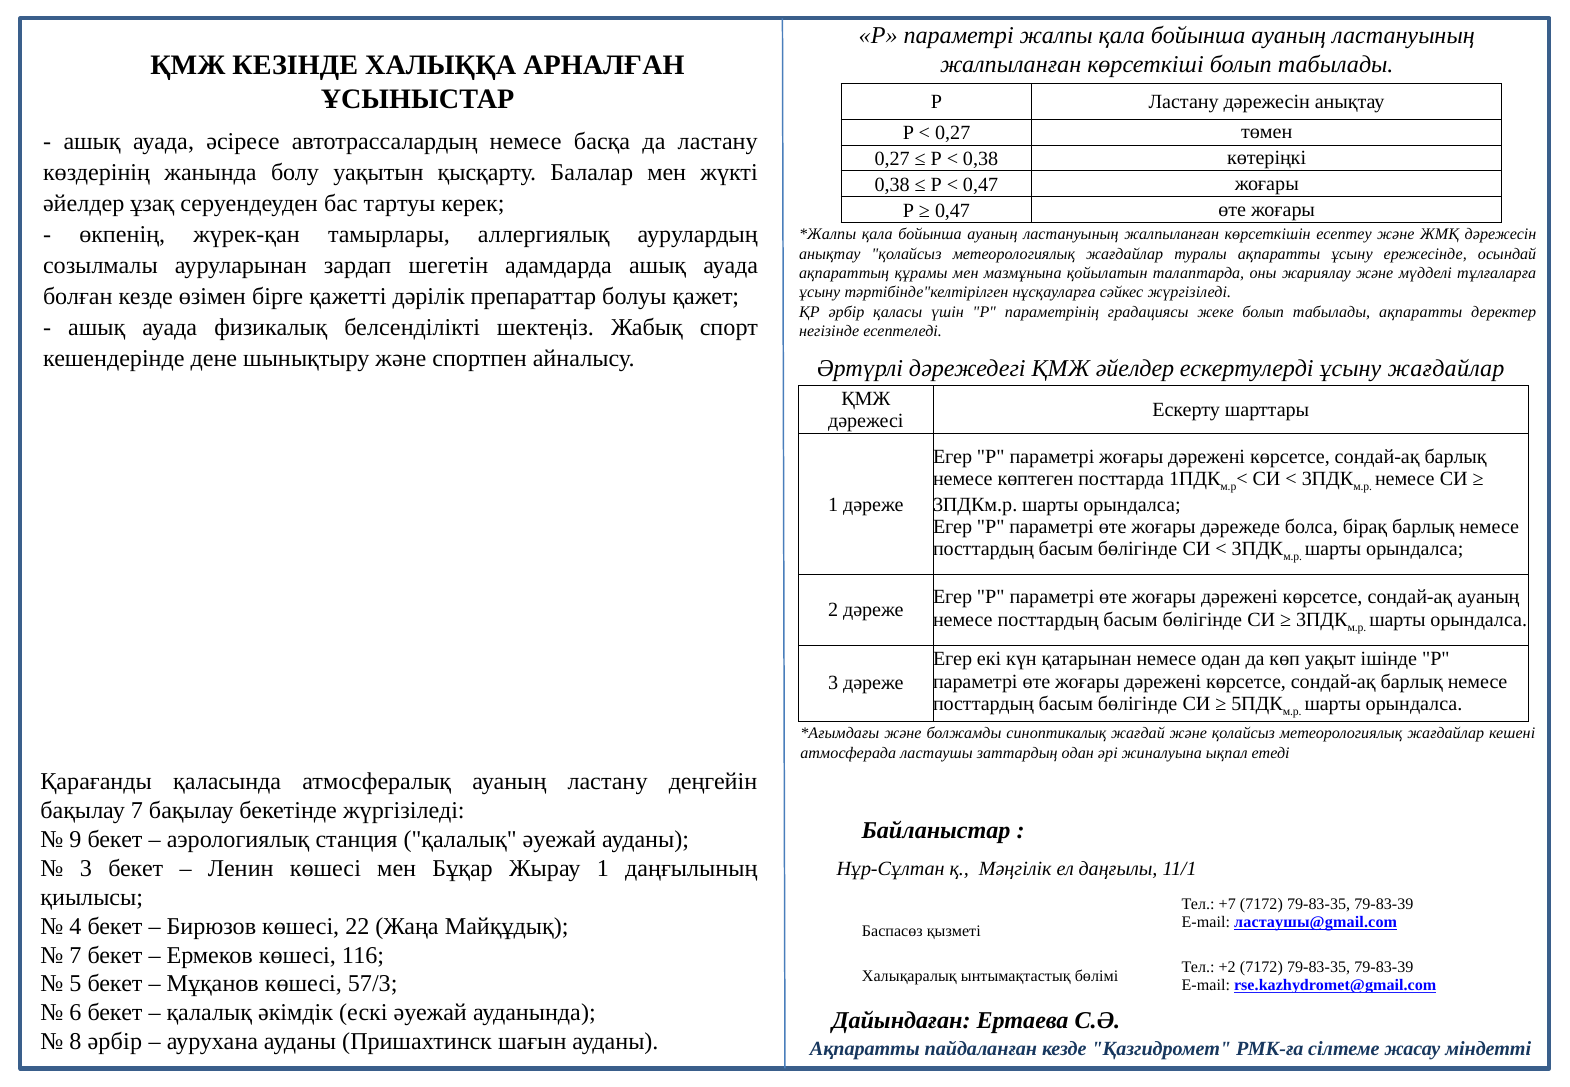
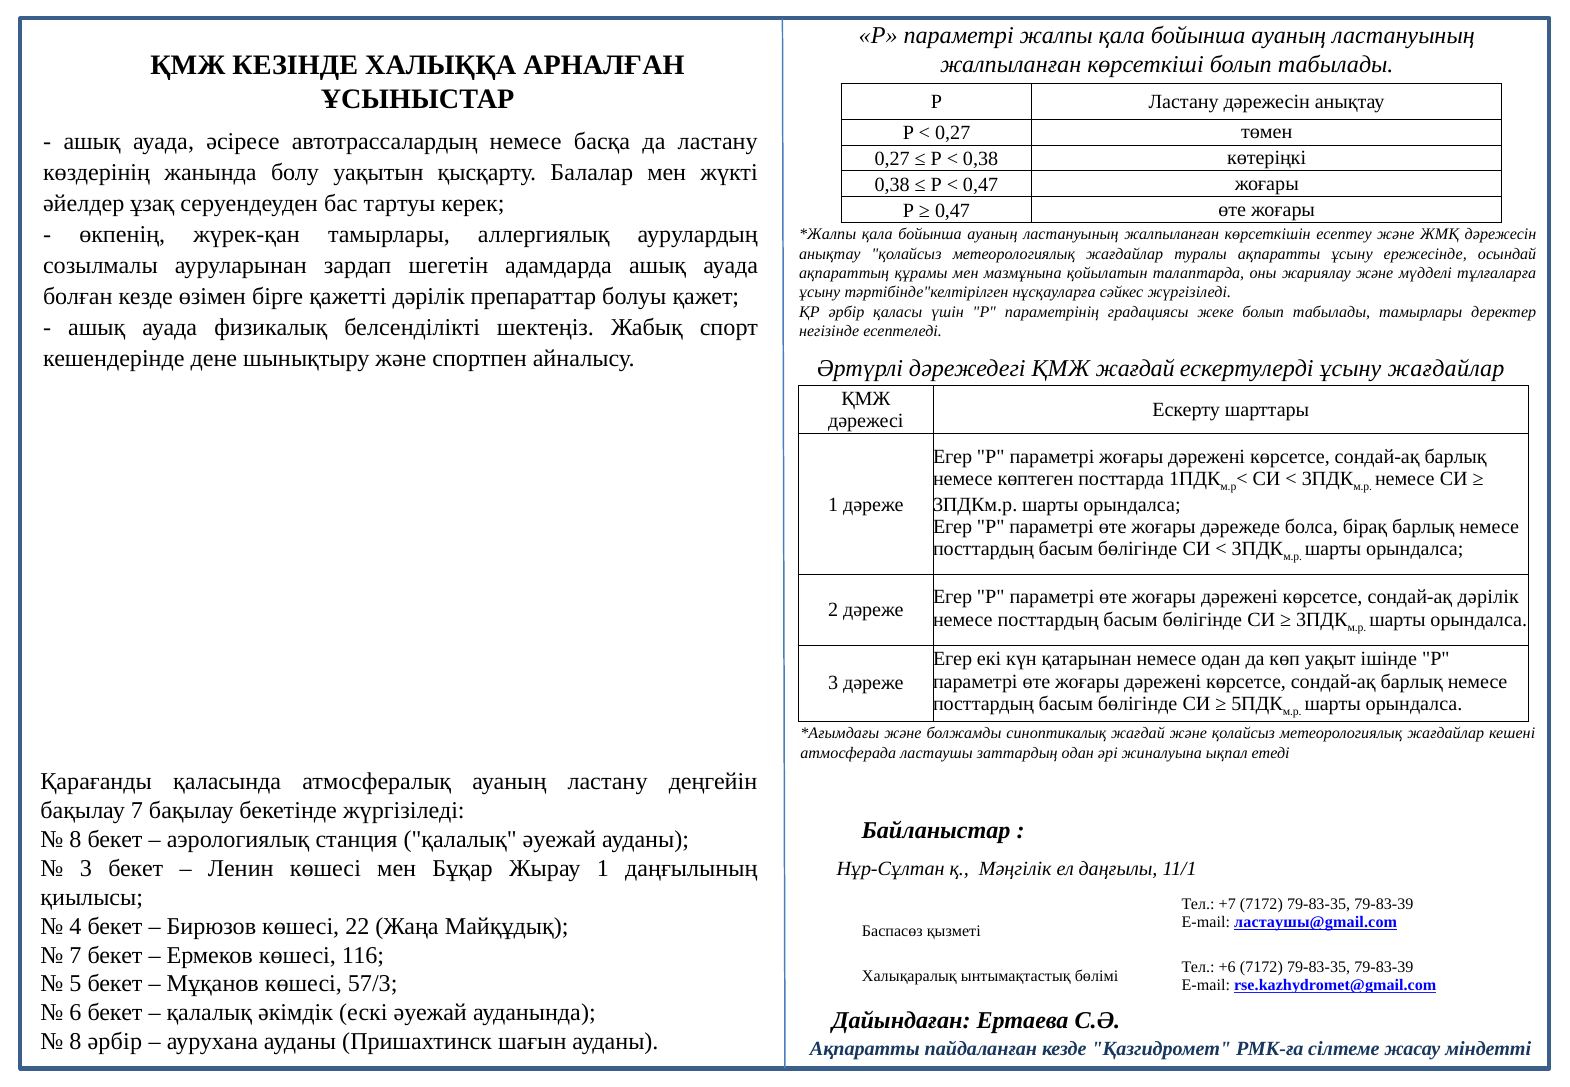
табылады ақпаратты: ақпаратты -> тамырлары
ҚМЖ әйелдер: әйелдер -> жағдай
сондай-ақ ауаның: ауаның -> дәрілік
9 at (75, 839): 9 -> 8
+2: +2 -> +6
